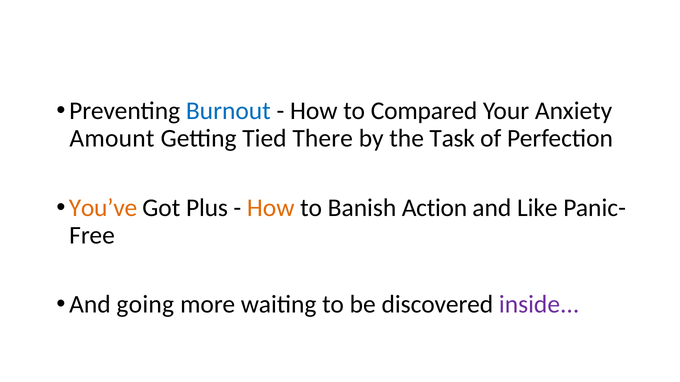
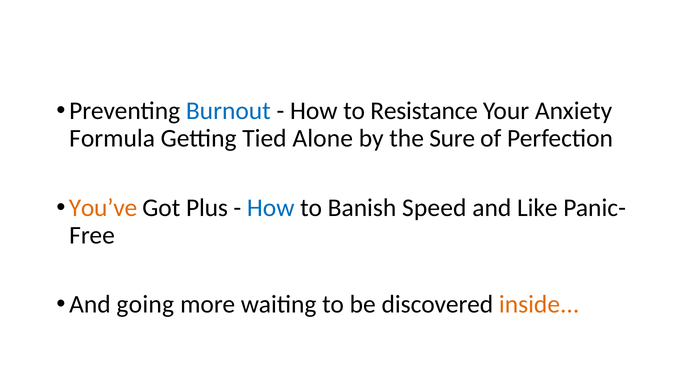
Compared: Compared -> Resistance
Amount: Amount -> Formula
There: There -> Alone
Task: Task -> Sure
How at (271, 208) colour: orange -> blue
Action: Action -> Speed
inside colour: purple -> orange
